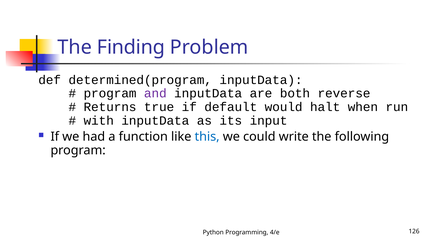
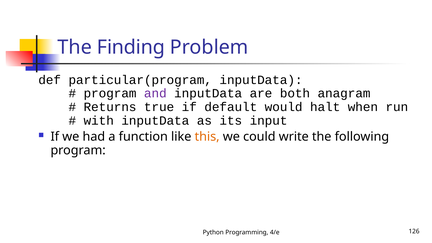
determined(program: determined(program -> particular(program
reverse: reverse -> anagram
this colour: blue -> orange
